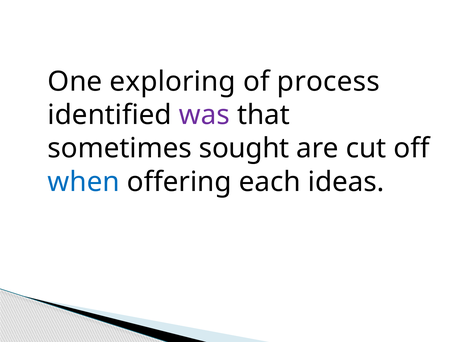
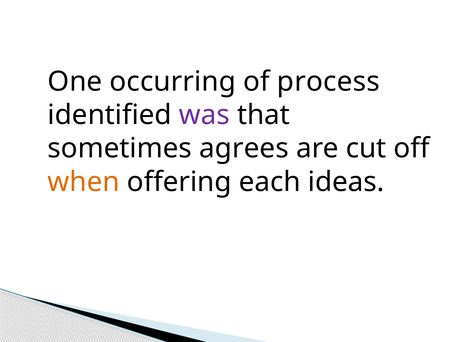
exploring: exploring -> occurring
sought: sought -> agrees
when colour: blue -> orange
